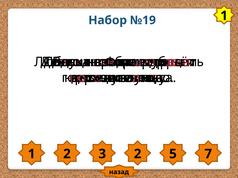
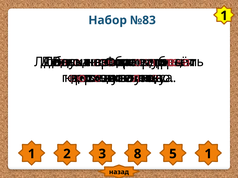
№19: №19 -> №83
3 2: 2 -> 8
5 7: 7 -> 1
